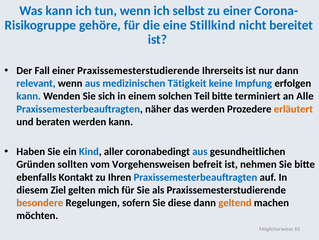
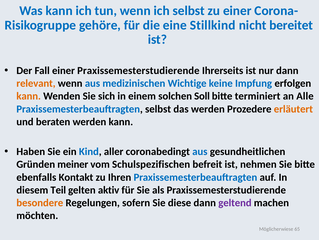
relevant colour: blue -> orange
Tätigkeit: Tätigkeit -> Wichtige
kann at (29, 96) colour: blue -> orange
Teil: Teil -> Soll
Praxissemesterbeauftragten näher: näher -> selbst
sollten: sollten -> meiner
Vorgehensweisen: Vorgehensweisen -> Schulspezifischen
Ziel: Ziel -> Teil
mich: mich -> aktiv
geltend colour: orange -> purple
